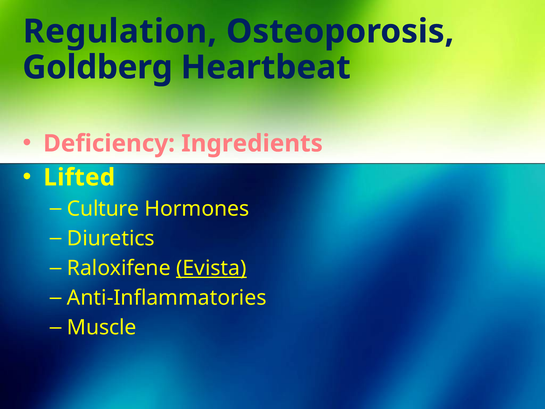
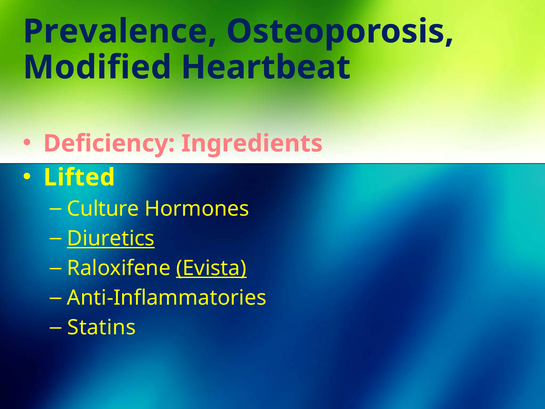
Regulation: Regulation -> Prevalence
Goldberg: Goldberg -> Modified
Diuretics underline: none -> present
Muscle: Muscle -> Statins
